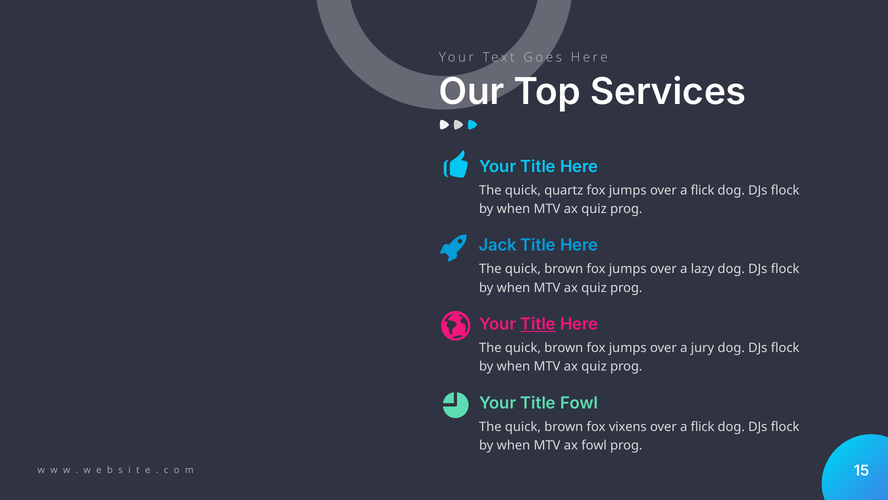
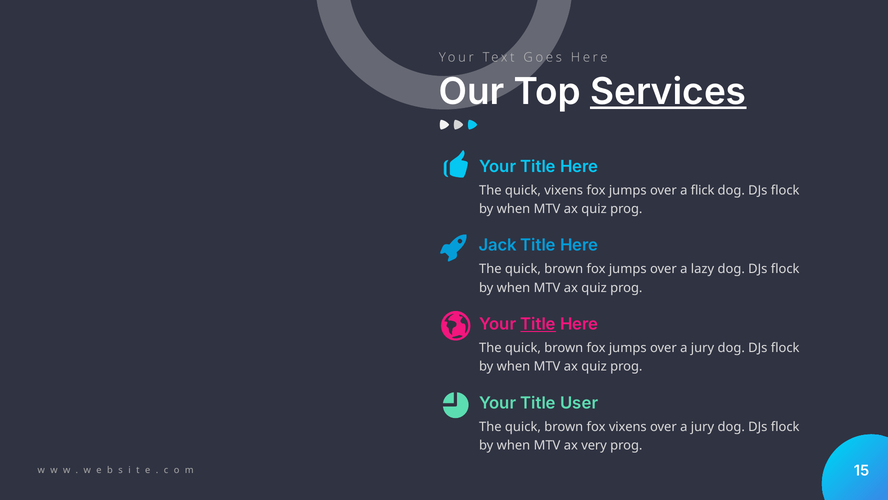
Services underline: none -> present
quick quartz: quartz -> vixens
Title Fowl: Fowl -> User
flick at (703, 426): flick -> jury
ax fowl: fowl -> very
